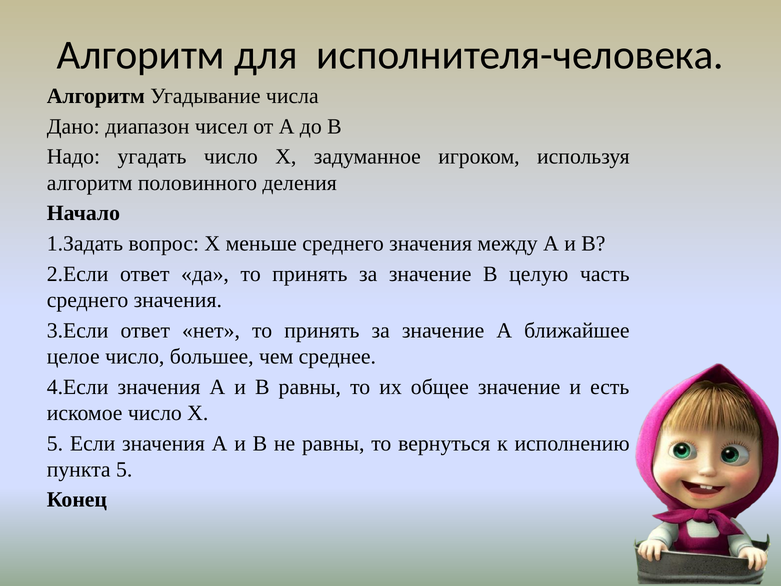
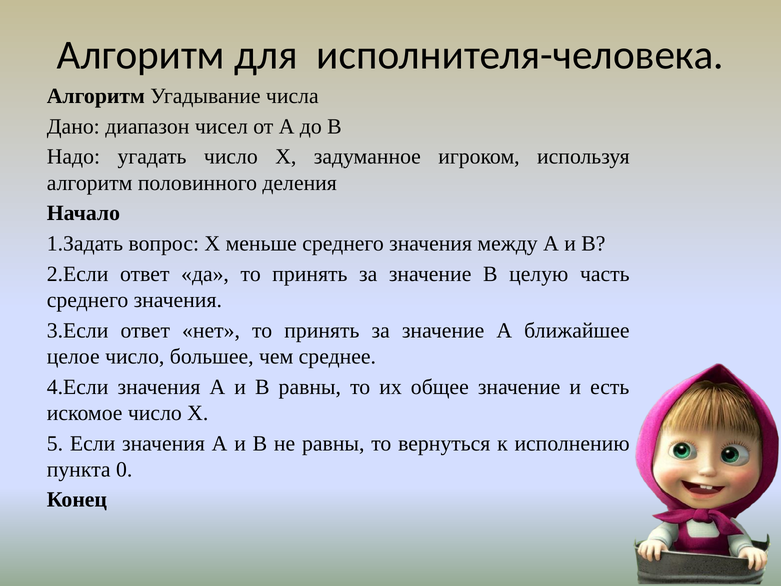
пункта 5: 5 -> 0
